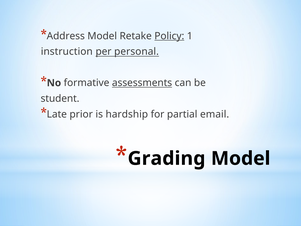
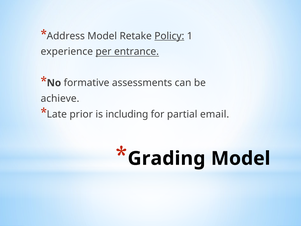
instruction: instruction -> experience
personal: personal -> entrance
assessments underline: present -> none
student: student -> achieve
hardship: hardship -> including
